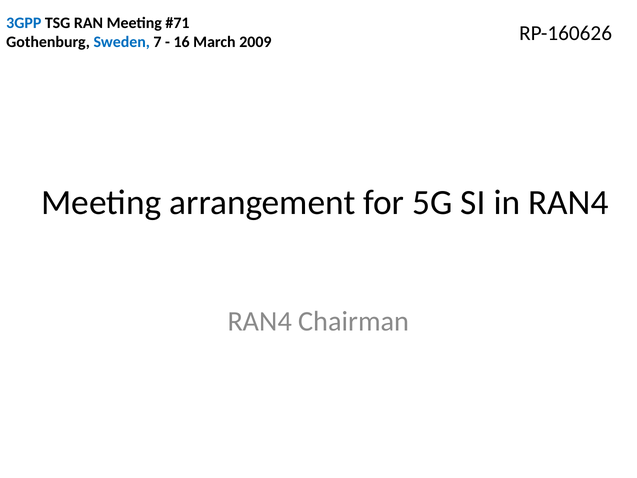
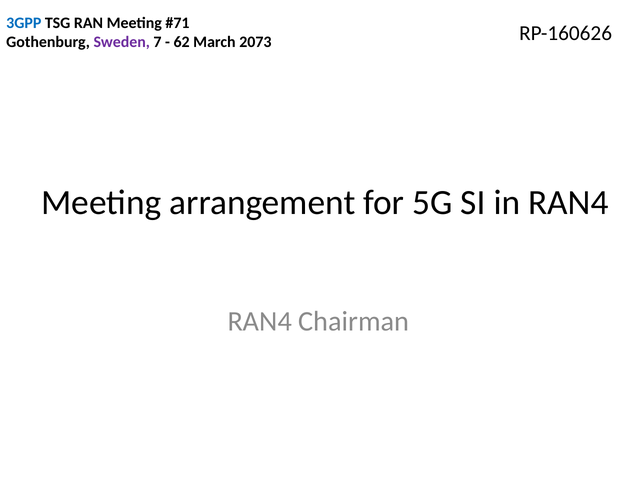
Sweden colour: blue -> purple
16: 16 -> 62
2009: 2009 -> 2073
